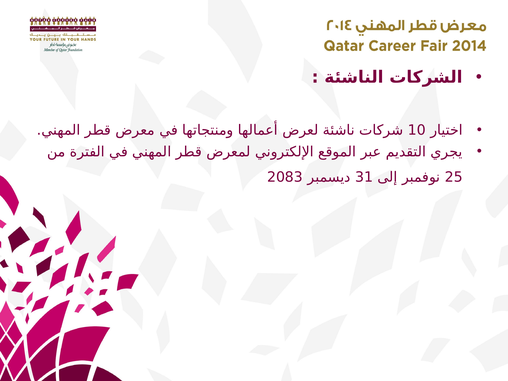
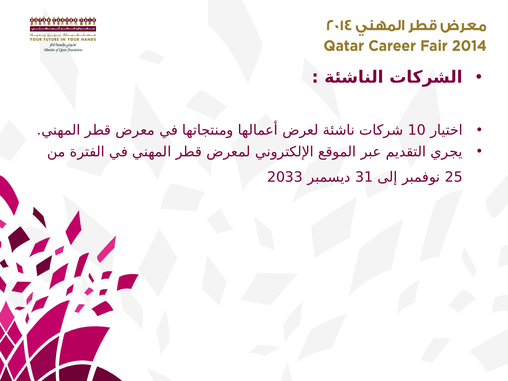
2083: 2083 -> 2033
